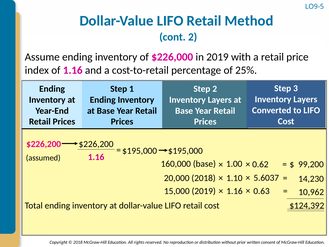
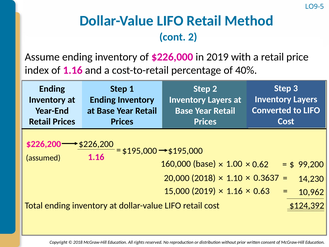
25%: 25% -> 40%
5.6037: 5.6037 -> 0.3637
